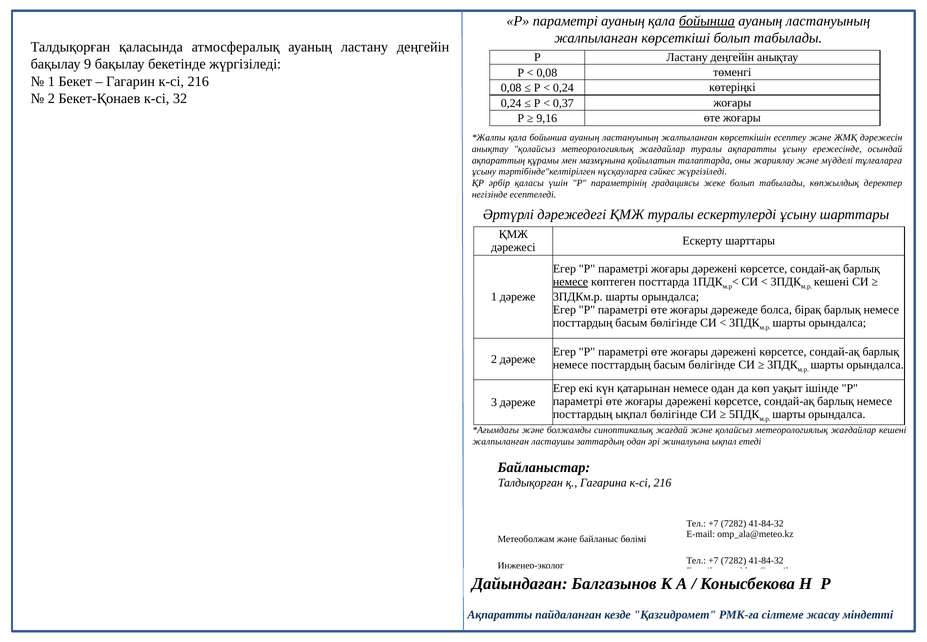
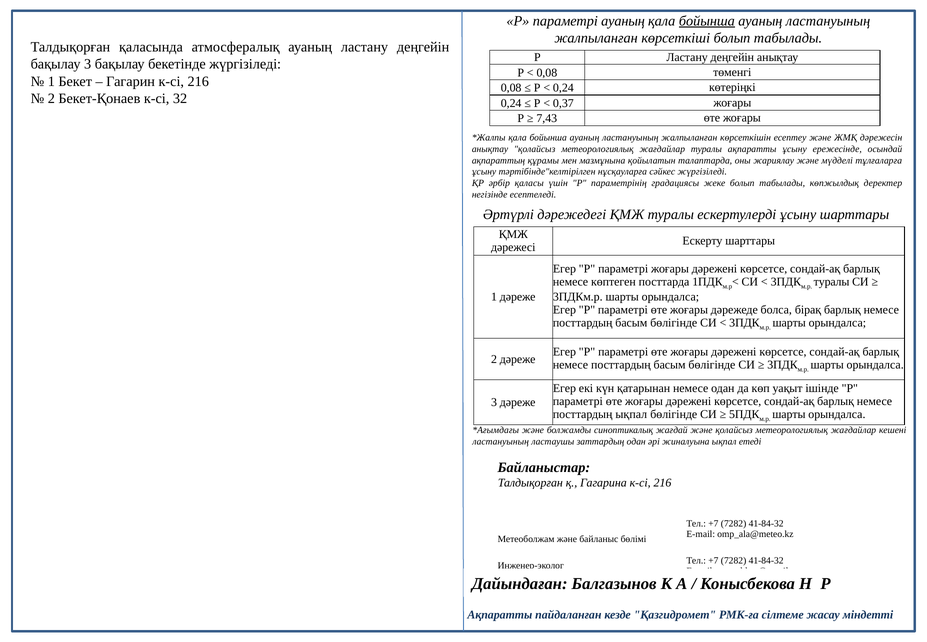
бақылау 9: 9 -> 3
9,16: 9,16 -> 7,43
немесе at (571, 282) underline: present -> none
кешені at (832, 282): кешені -> туралы
жалпыланған at (501, 442): жалпыланған -> ластануының
